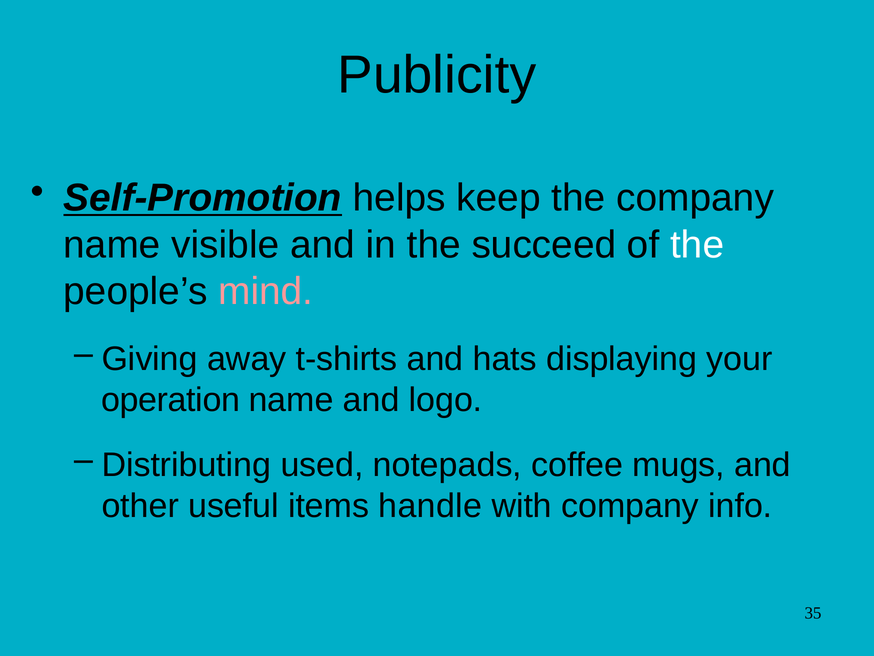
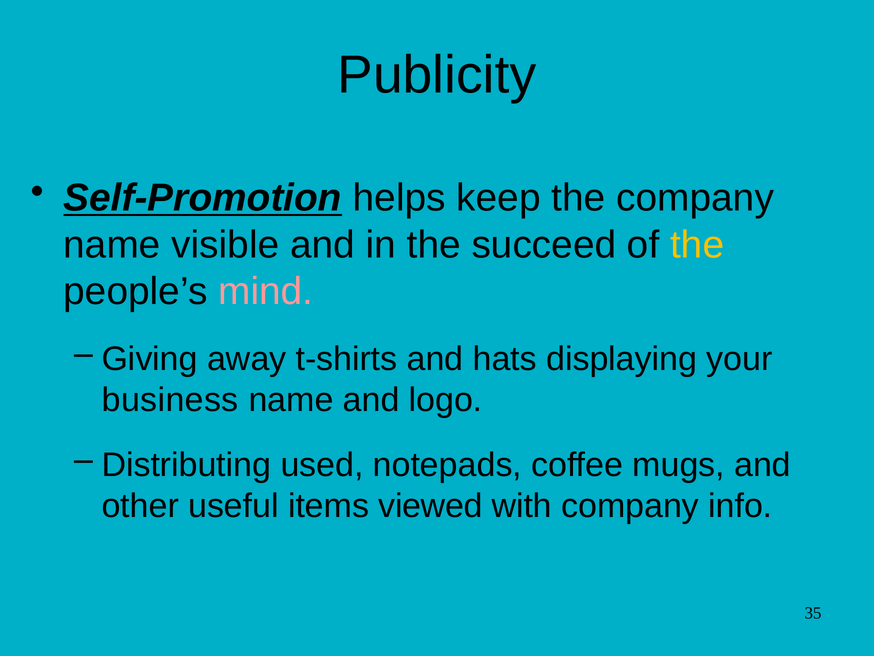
the at (697, 245) colour: white -> yellow
operation: operation -> business
handle: handle -> viewed
